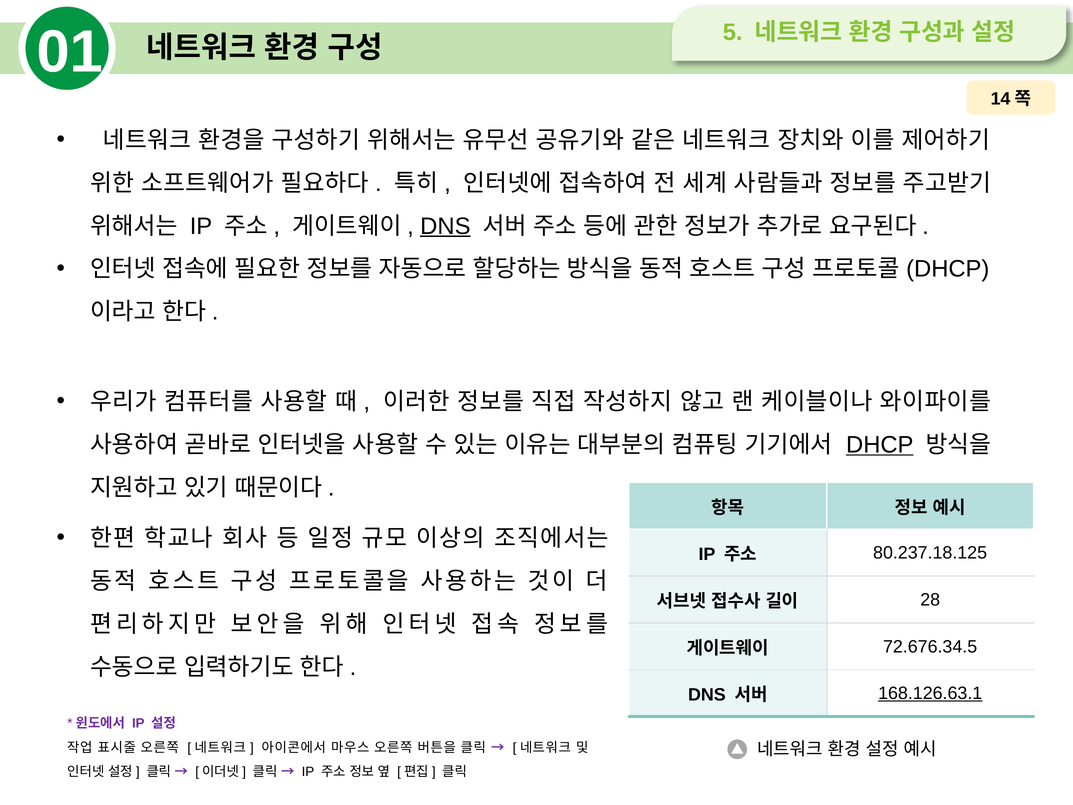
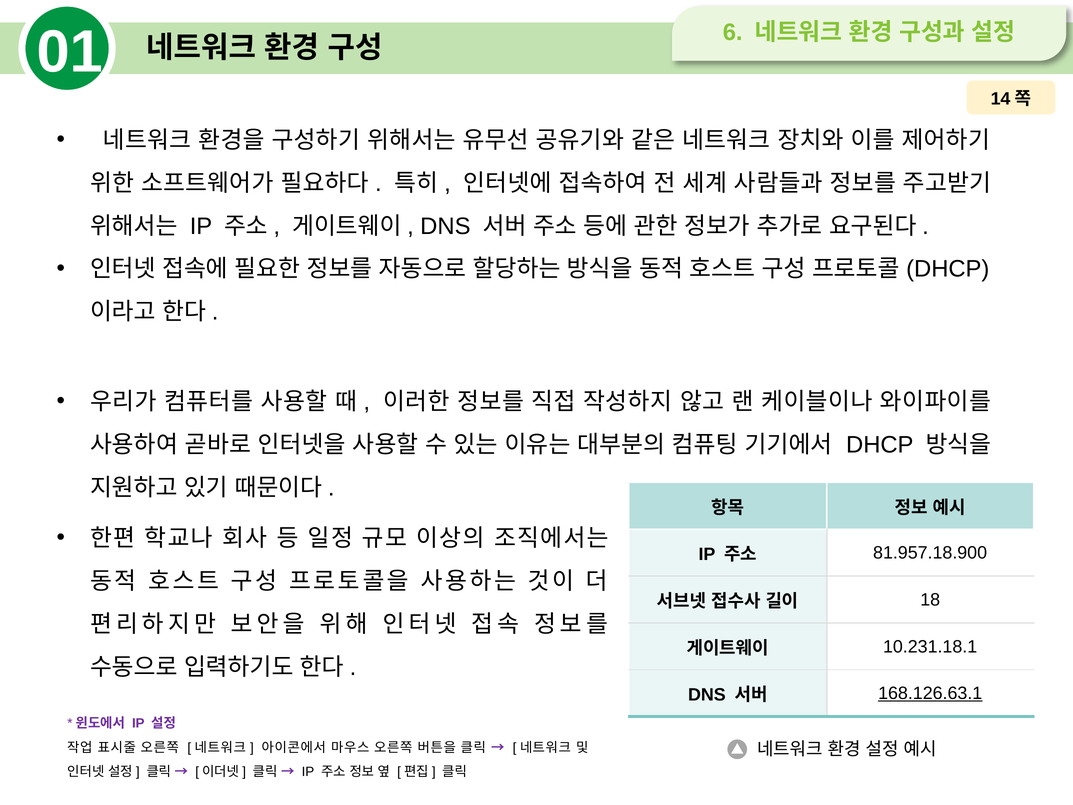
5: 5 -> 6
DNS at (445, 226) underline: present -> none
DHCP at (880, 445) underline: present -> none
80.237.18.125: 80.237.18.125 -> 81.957.18.900
28: 28 -> 18
72.676.34.5: 72.676.34.5 -> 10.231.18.1
